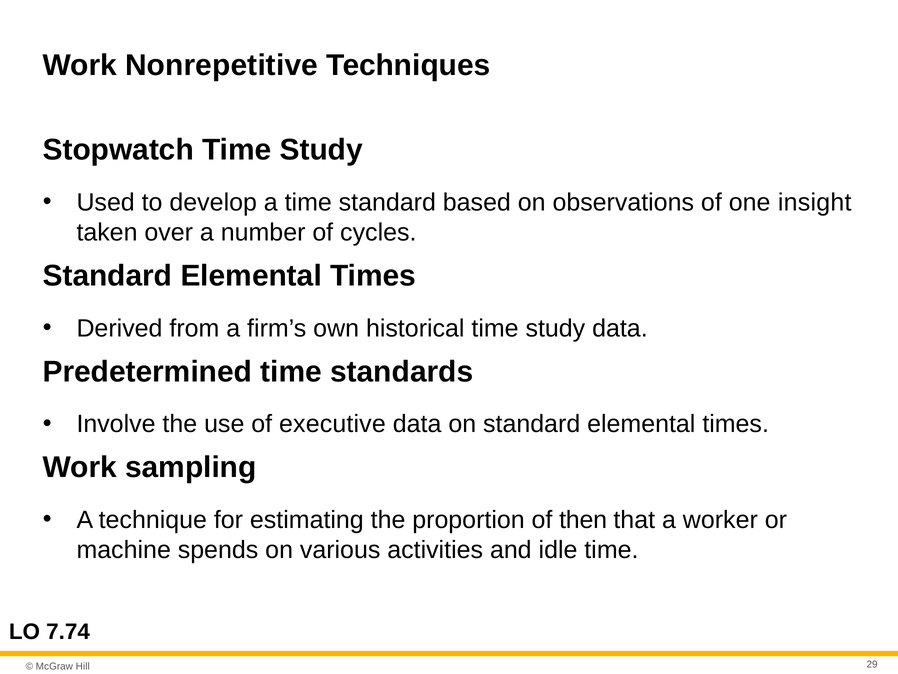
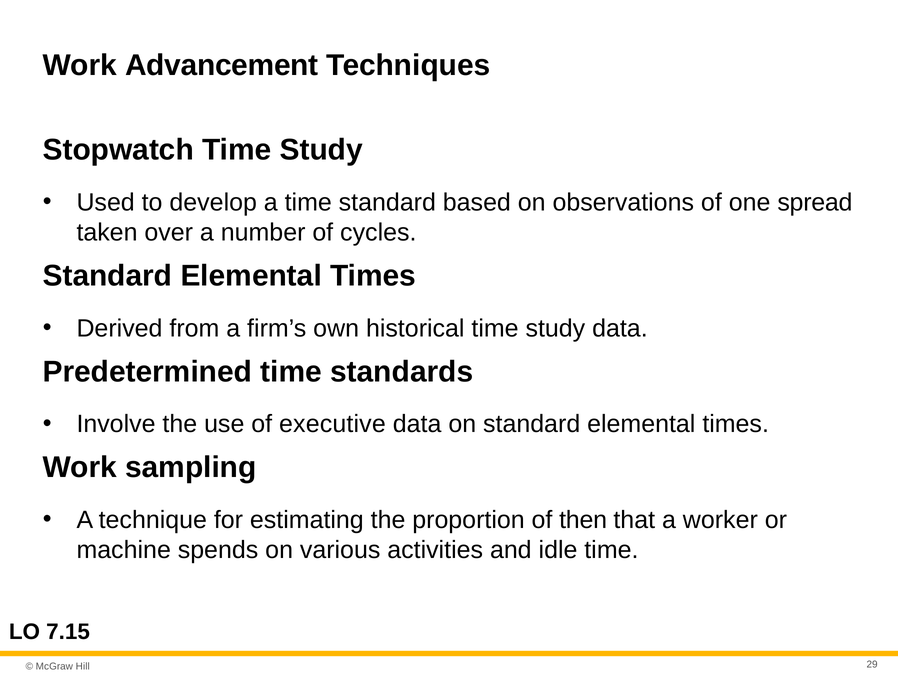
Nonrepetitive: Nonrepetitive -> Advancement
insight: insight -> spread
7.74: 7.74 -> 7.15
